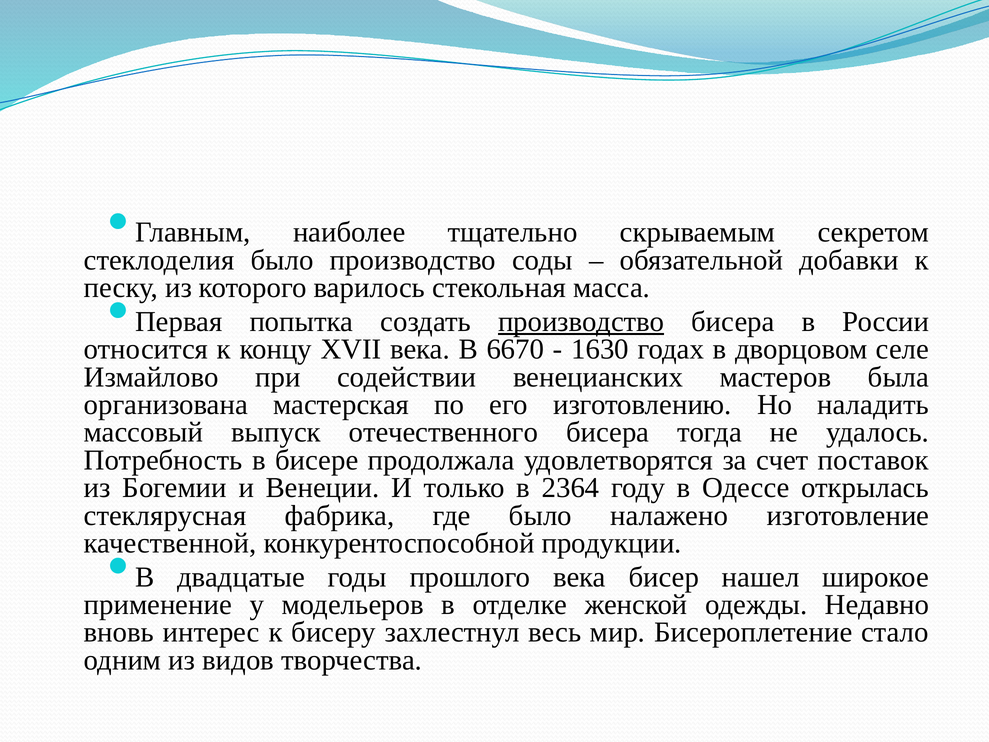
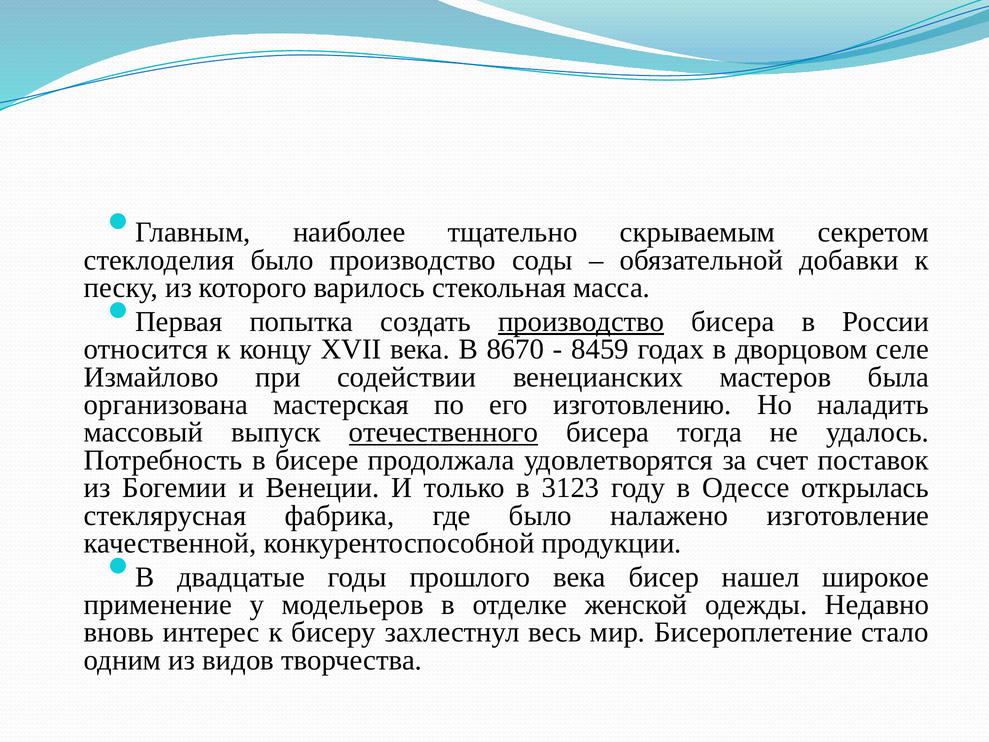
6670: 6670 -> 8670
1630: 1630 -> 8459
отечественного underline: none -> present
2364: 2364 -> 3123
